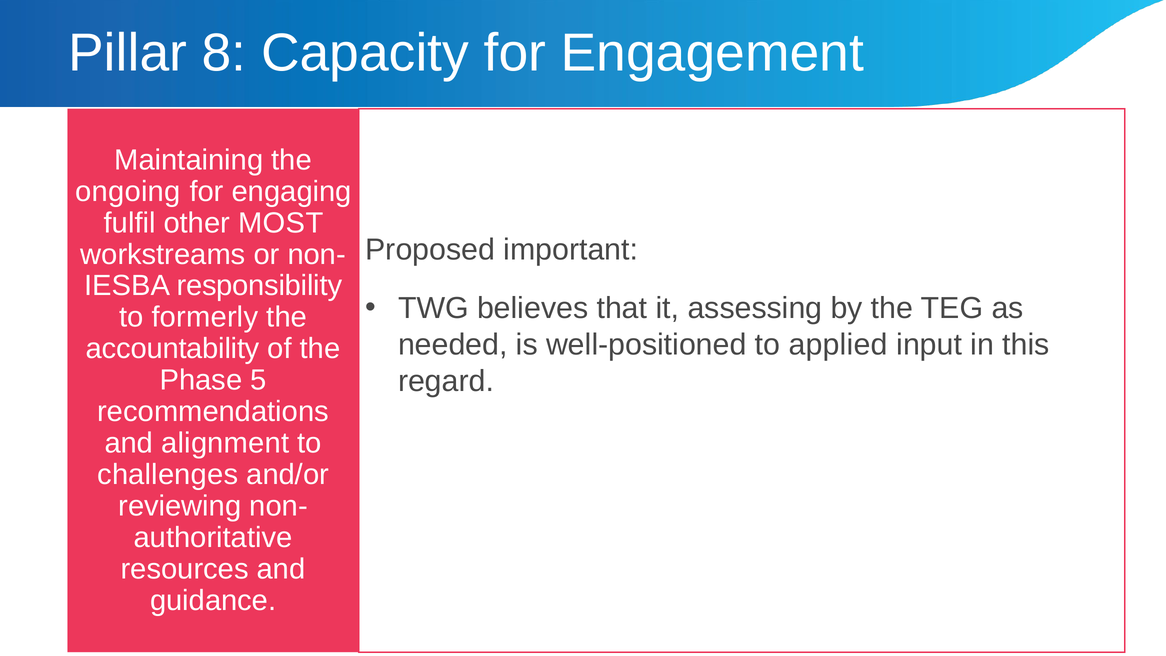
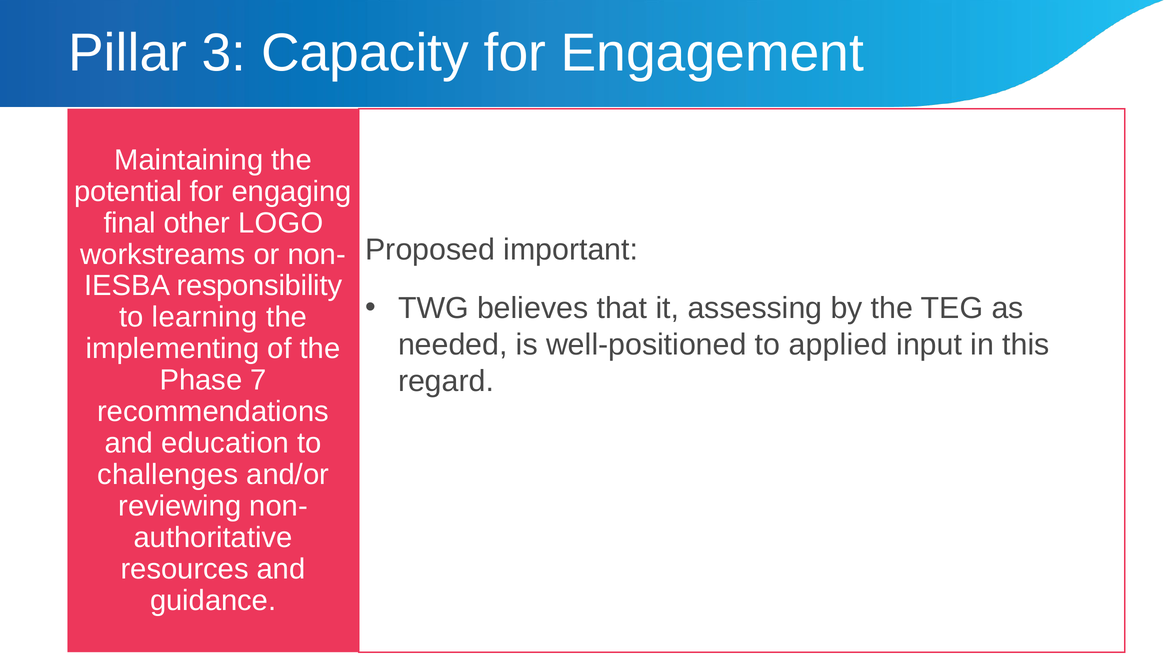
8: 8 -> 3
ongoing: ongoing -> potential
fulfil: fulfil -> final
MOST: MOST -> LOGO
formerly: formerly -> learning
accountability: accountability -> implementing
5: 5 -> 7
alignment: alignment -> education
